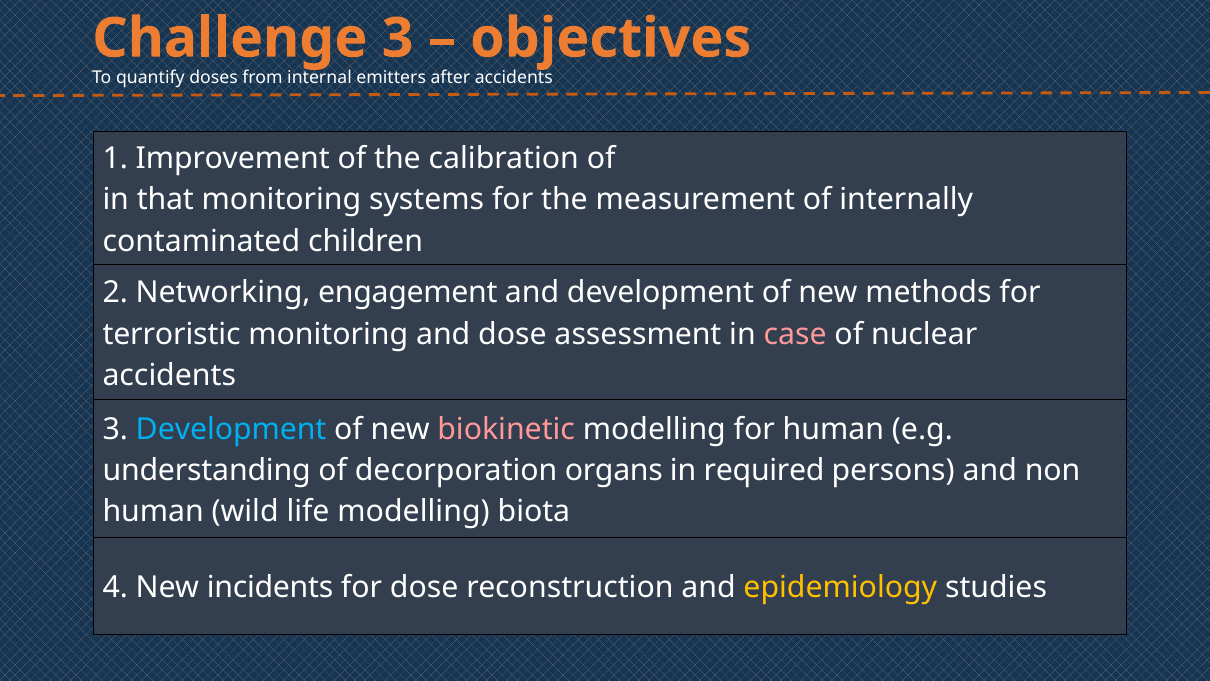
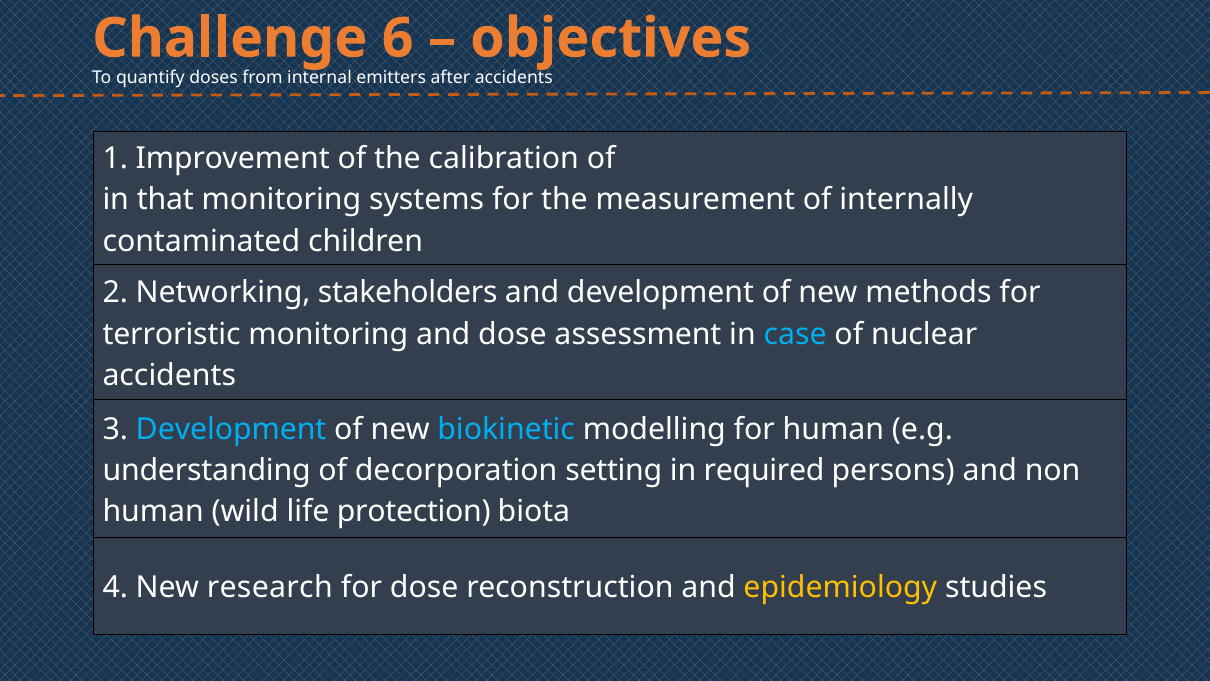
3 at (398, 38): 3 -> 6
engagement: engagement -> stakeholders
case colour: pink -> light blue
biokinetic colour: pink -> light blue
organs: organs -> setting
life modelling: modelling -> protection
incidents: incidents -> research
